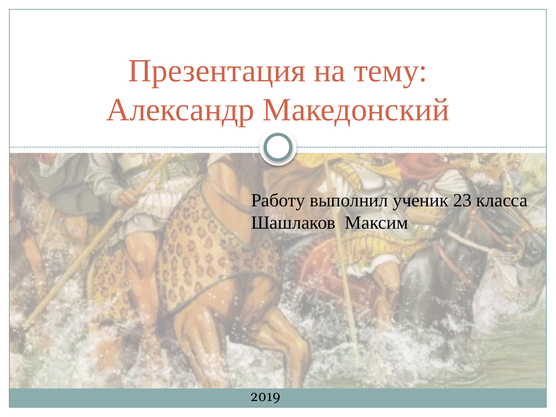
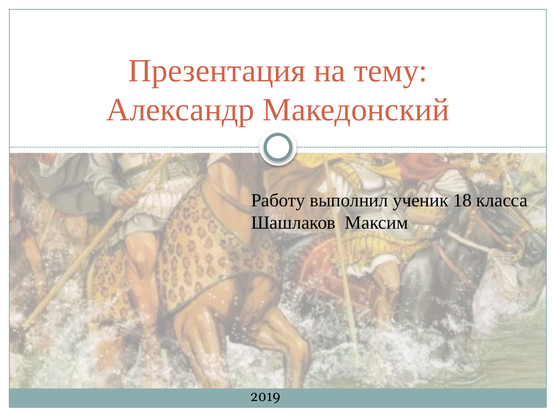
23: 23 -> 18
